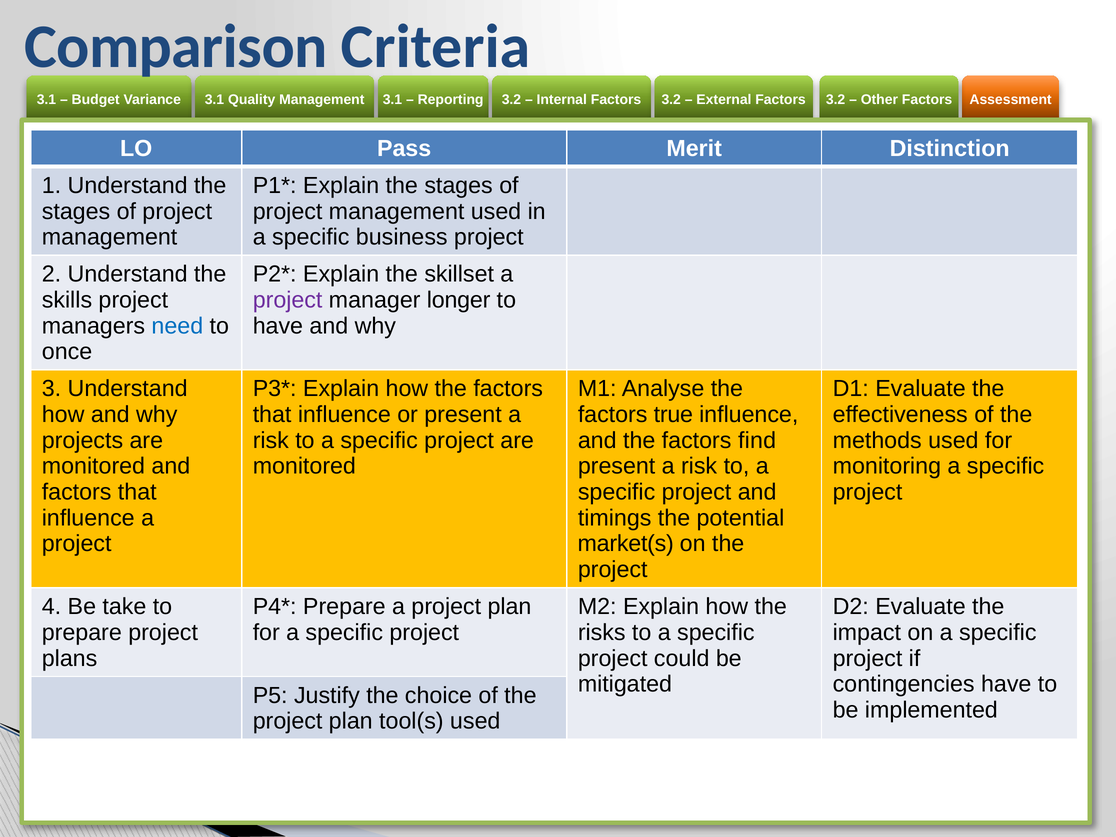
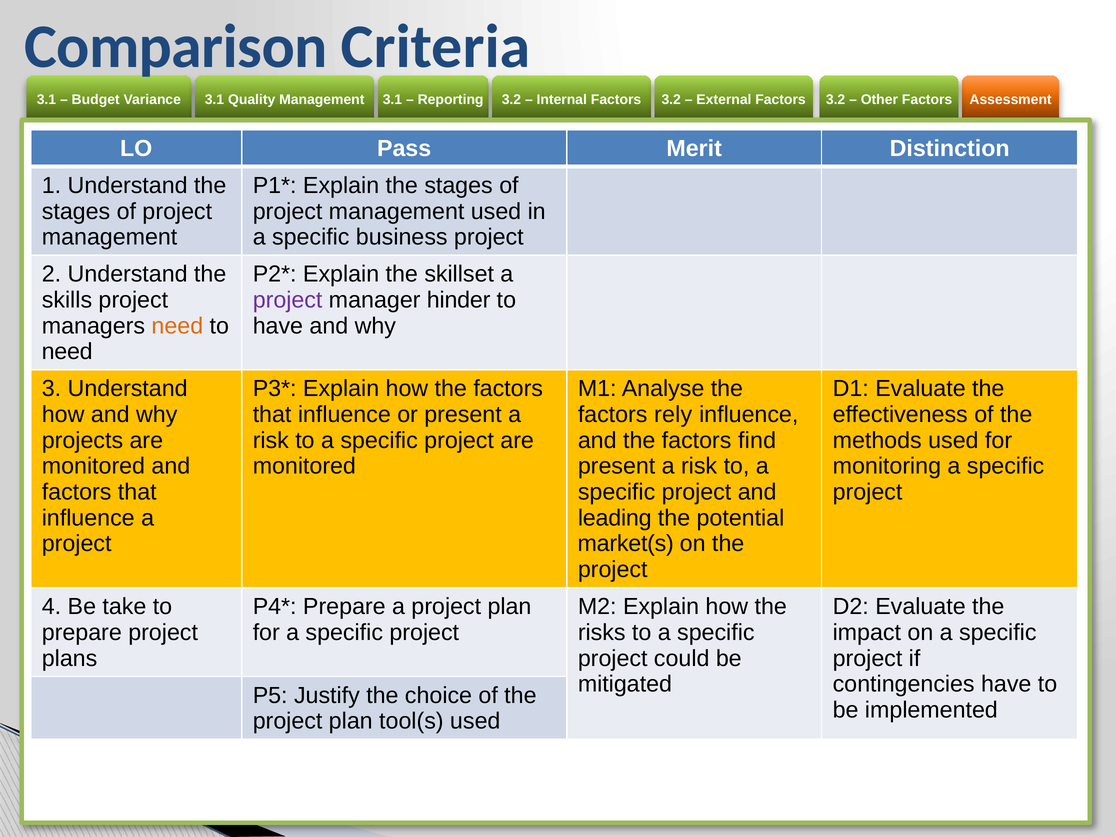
longer: longer -> hinder
need at (177, 326) colour: blue -> orange
once at (67, 352): once -> need
true: true -> rely
timings: timings -> leading
